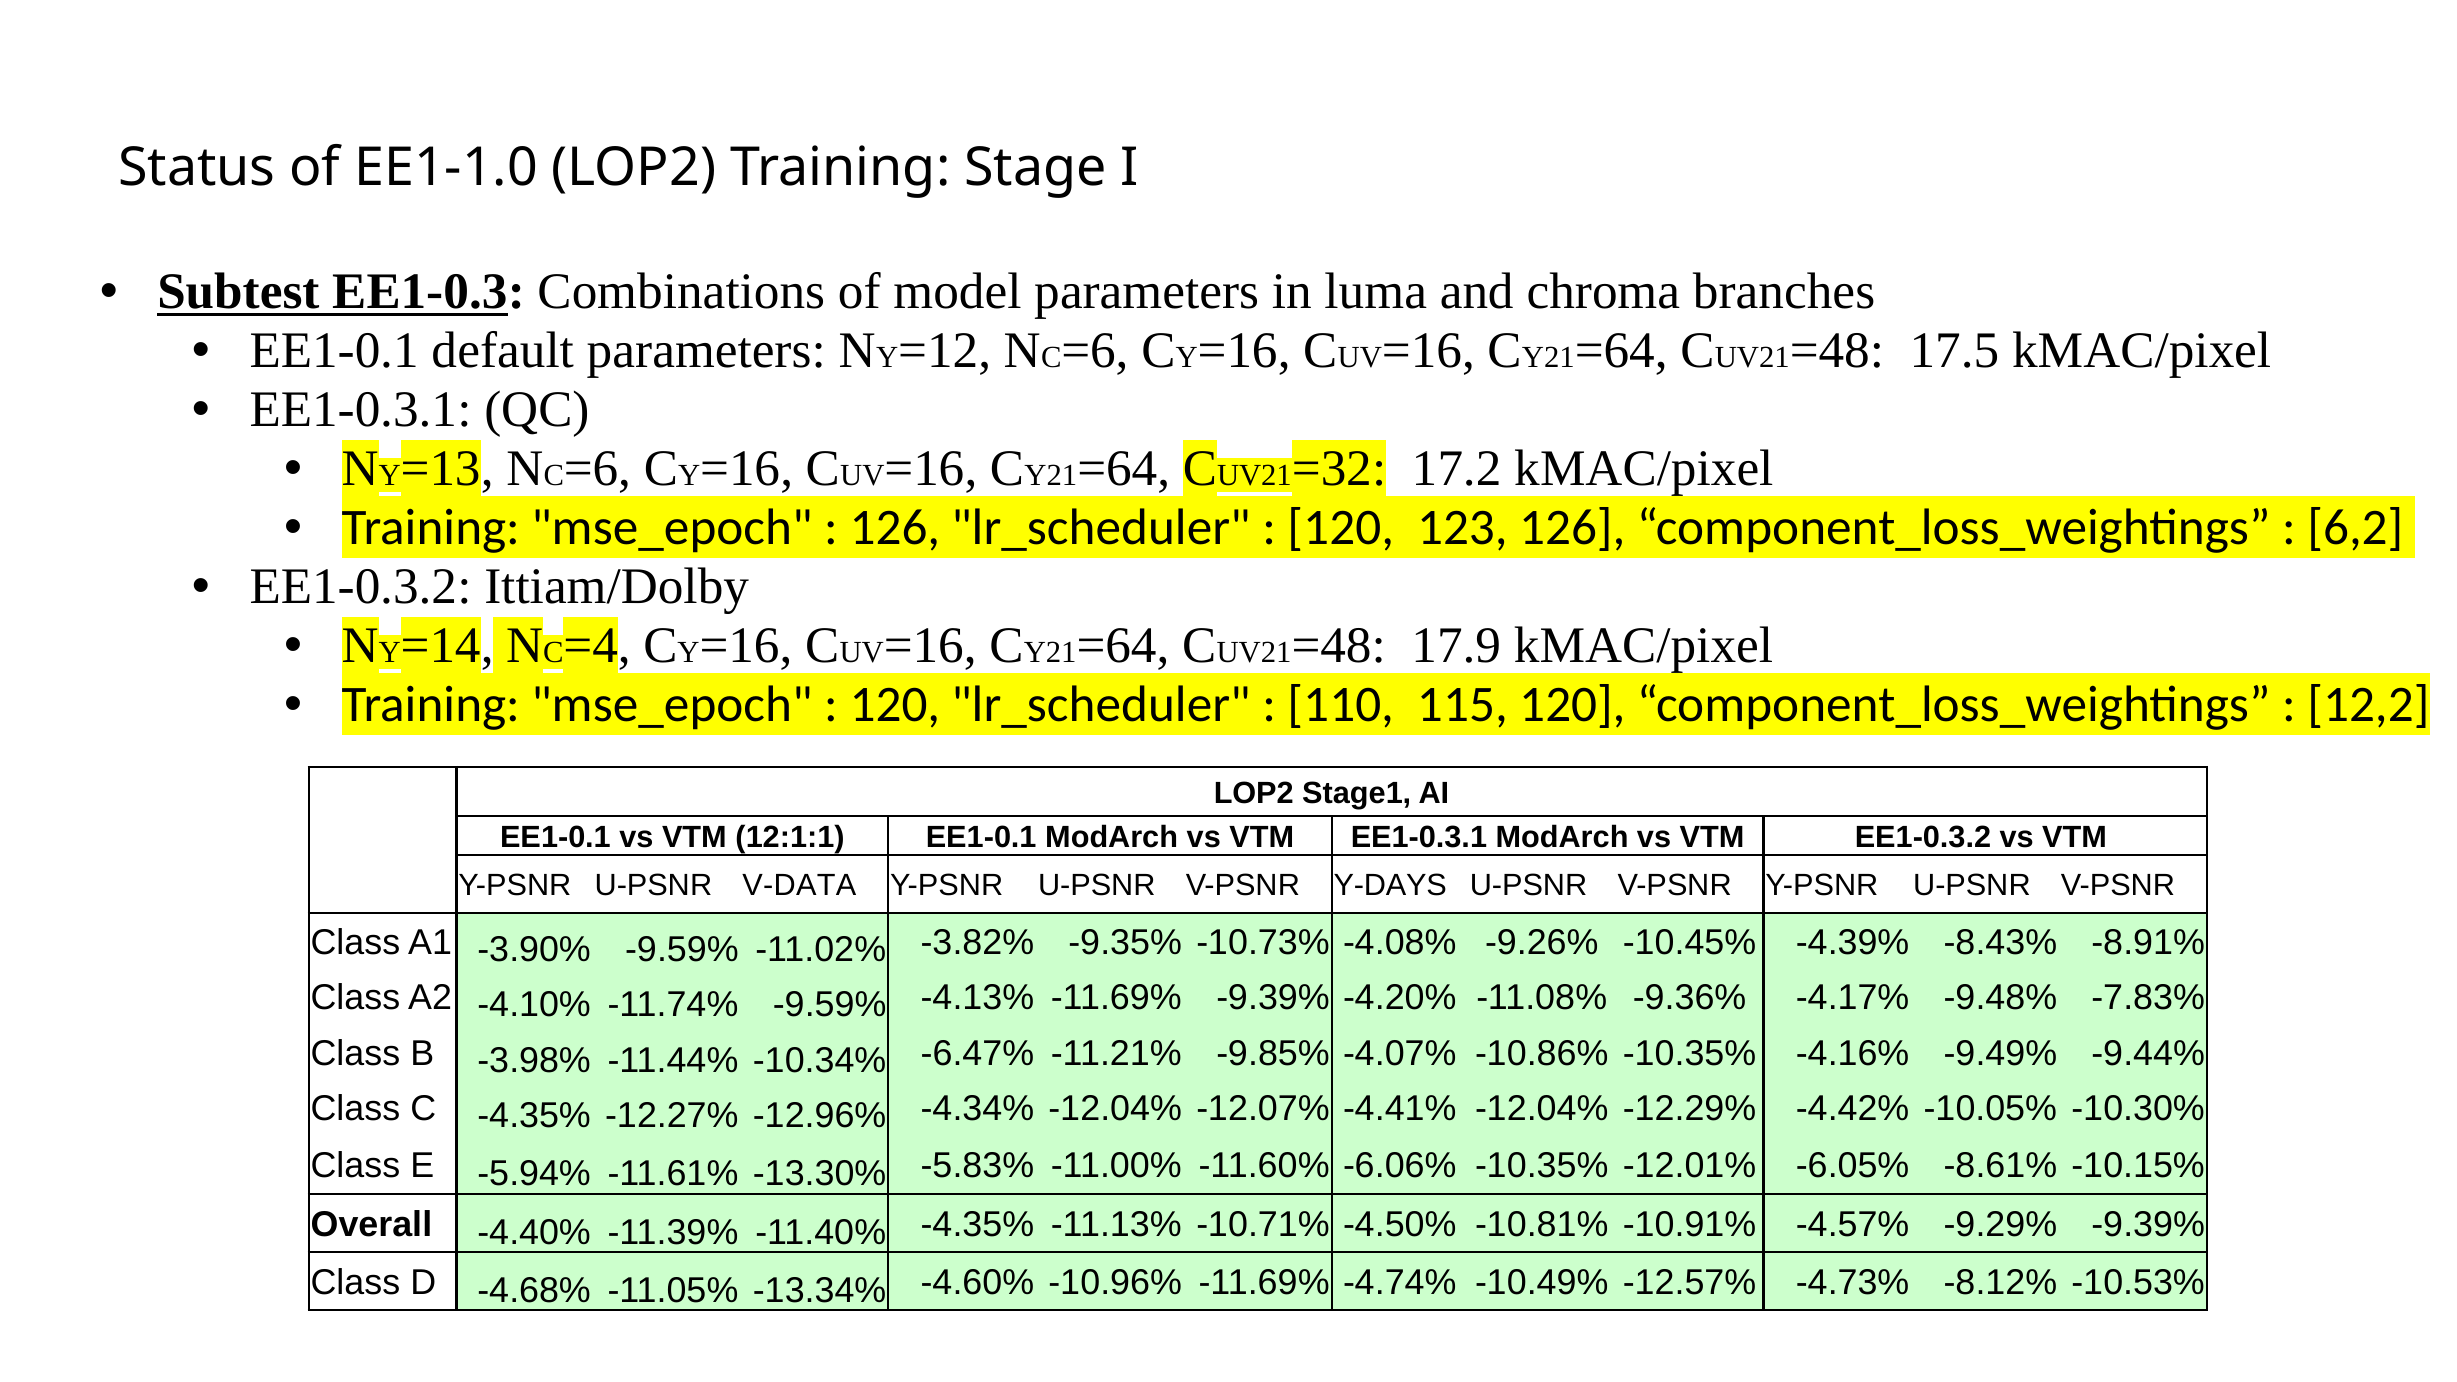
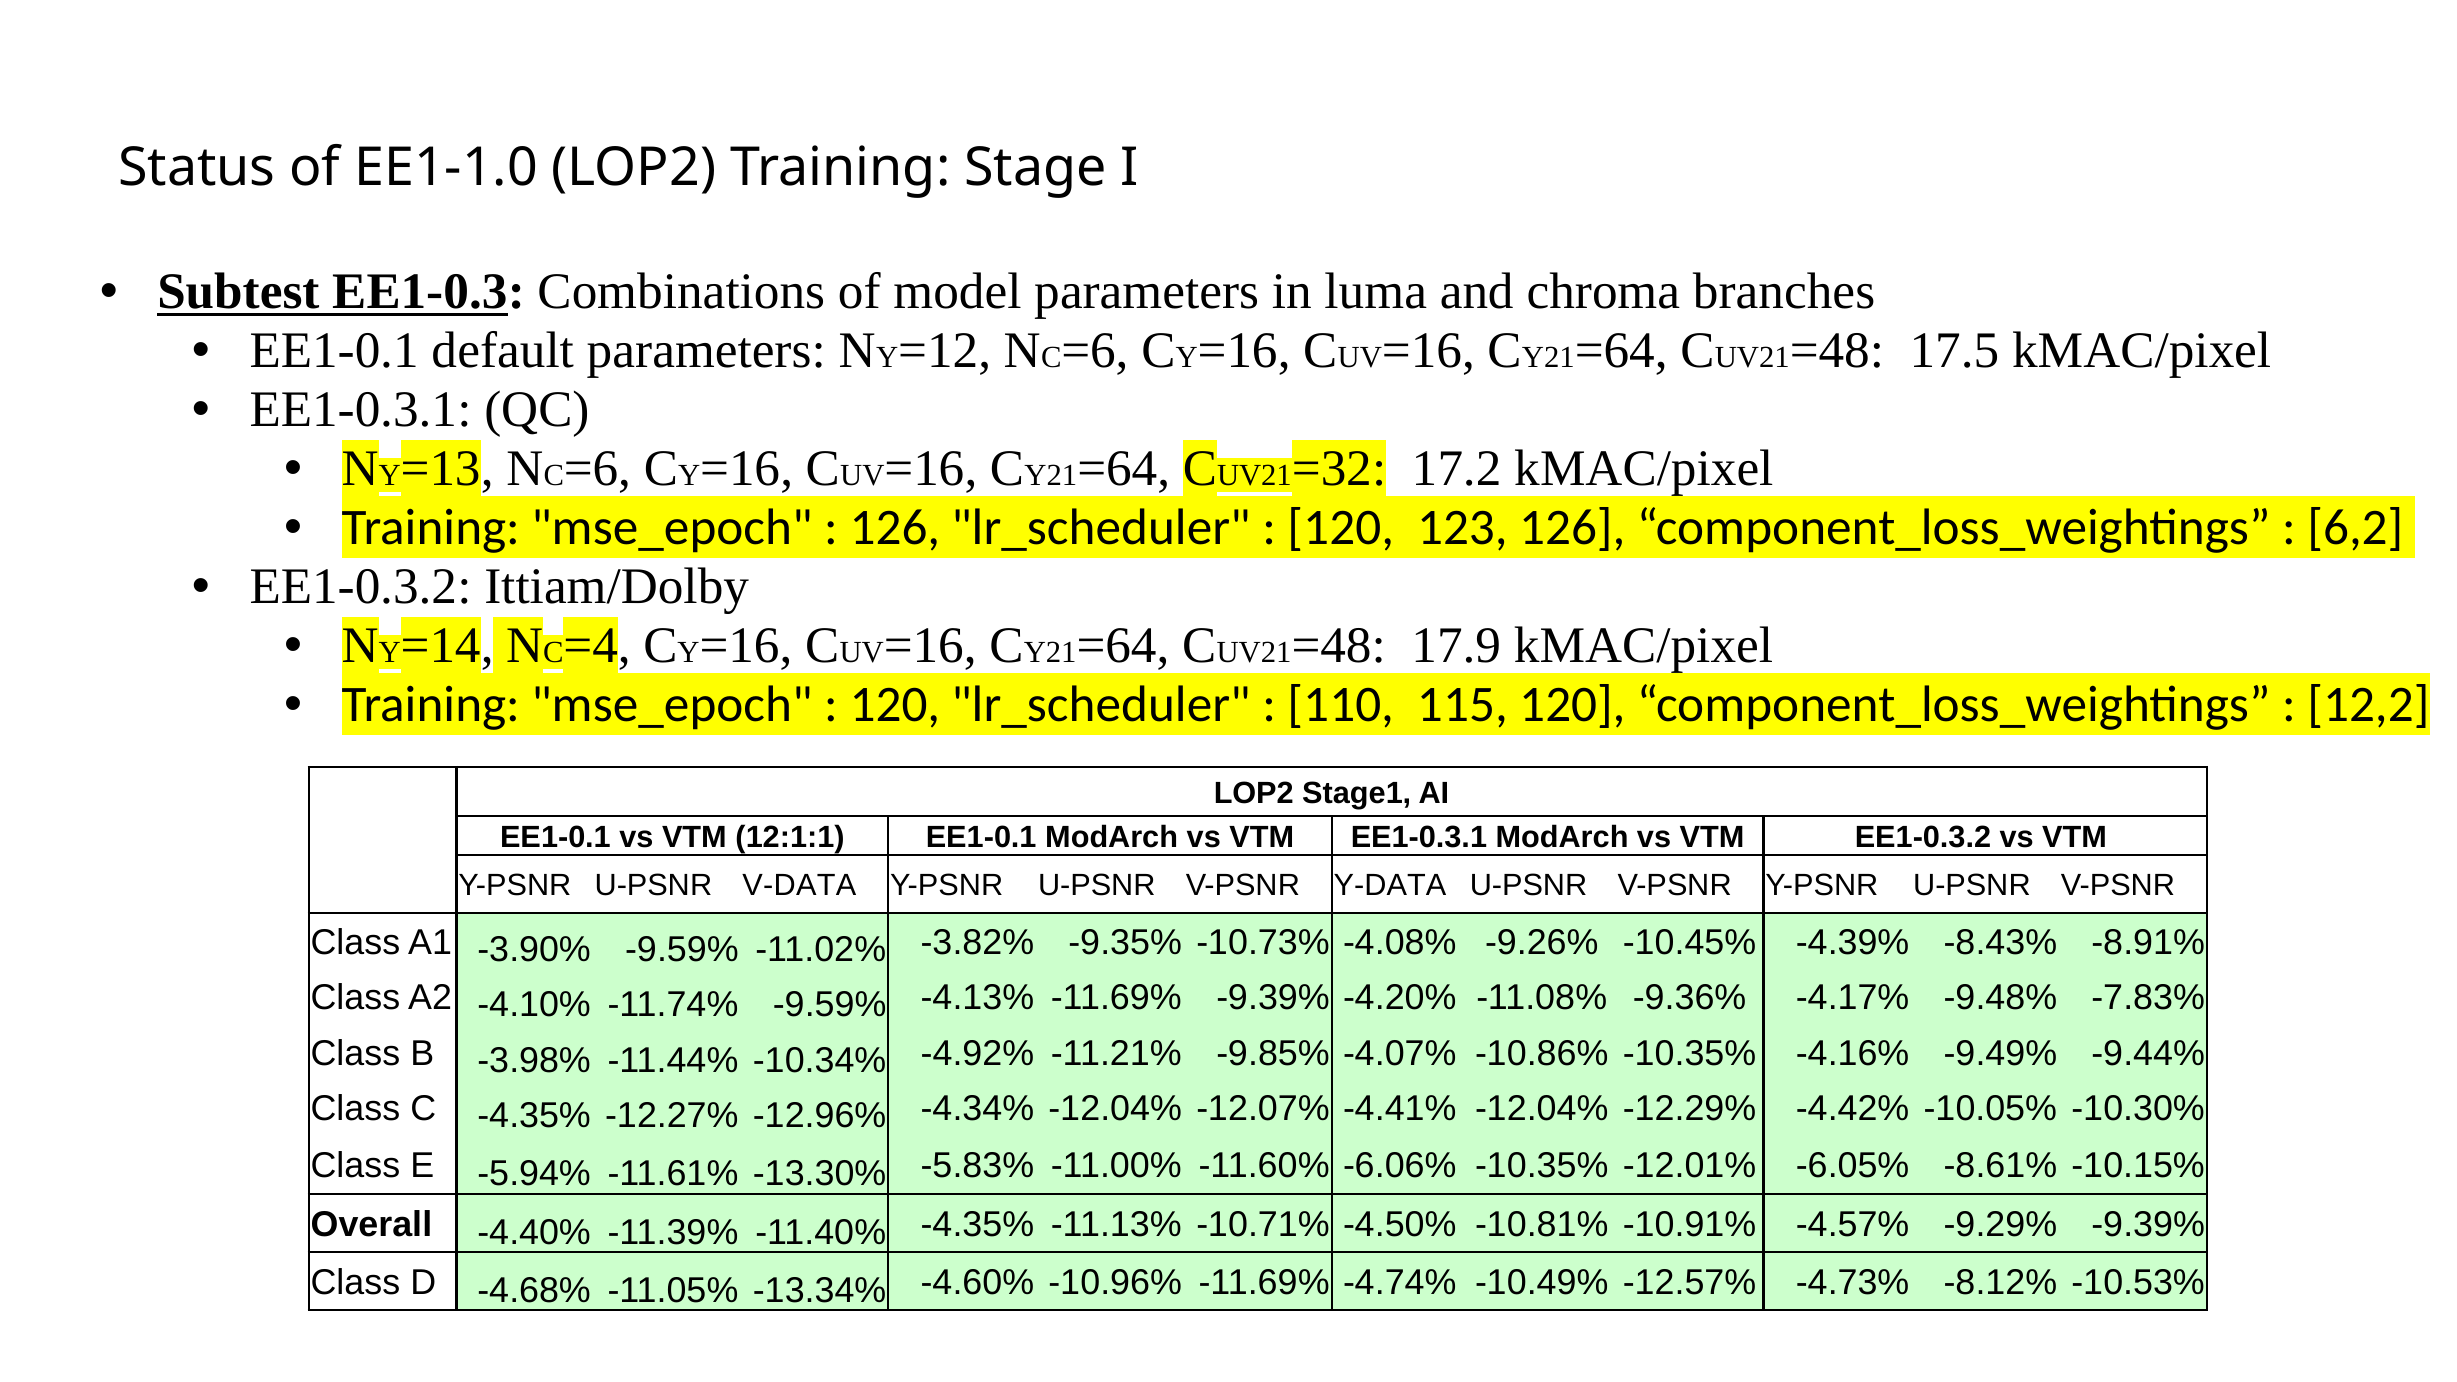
Y-DAYS: Y-DAYS -> Y-DATA
-6.47%: -6.47% -> -4.92%
